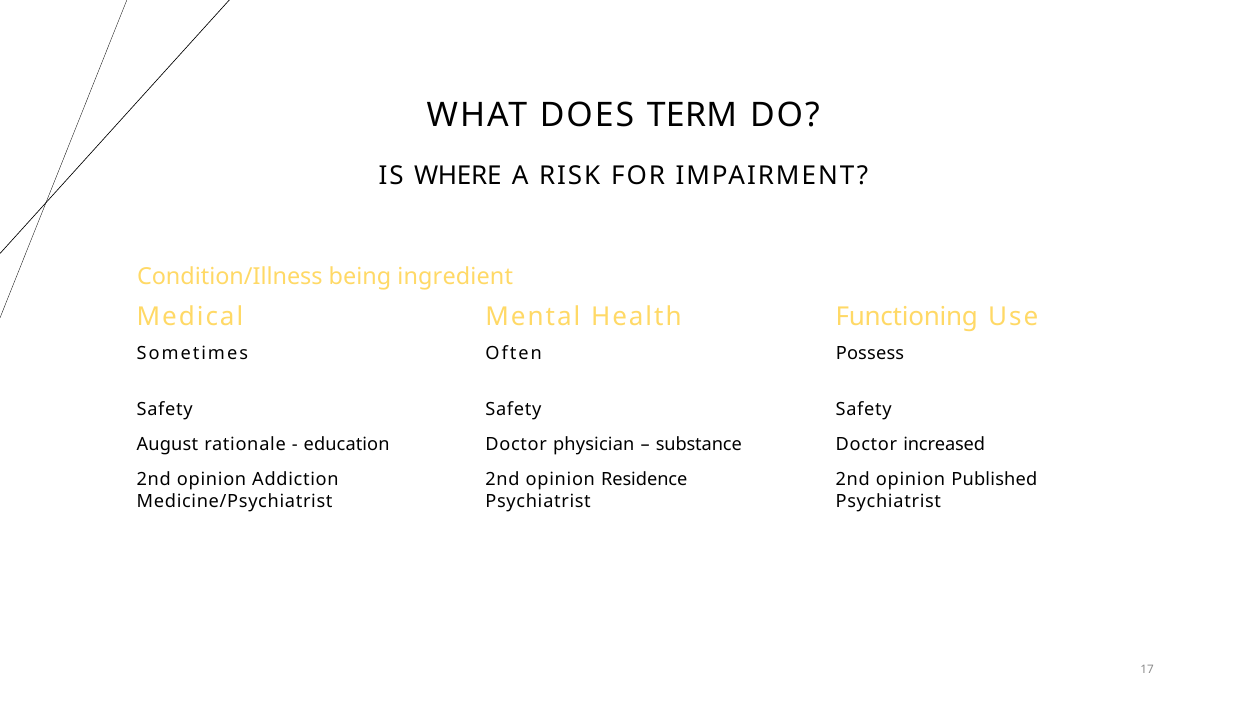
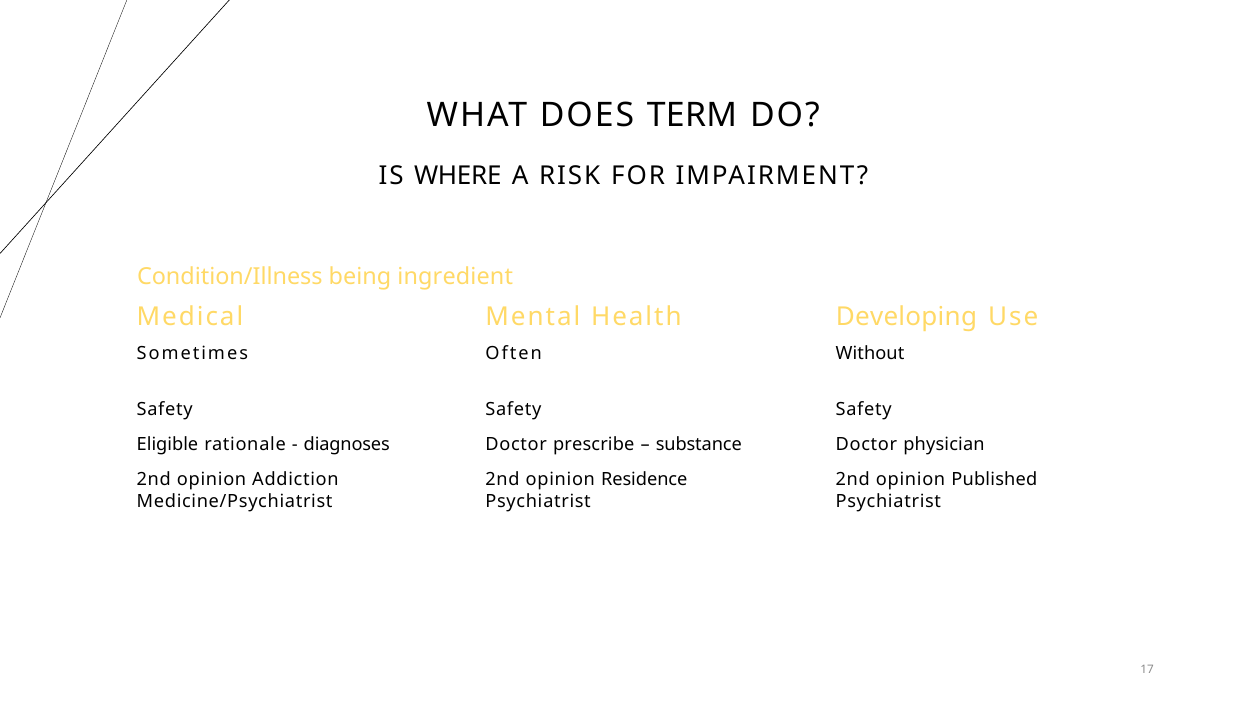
Functioning: Functioning -> Developing
Possess: Possess -> Without
August: August -> Eligible
education: education -> diagnoses
physician: physician -> prescribe
increased: increased -> physician
